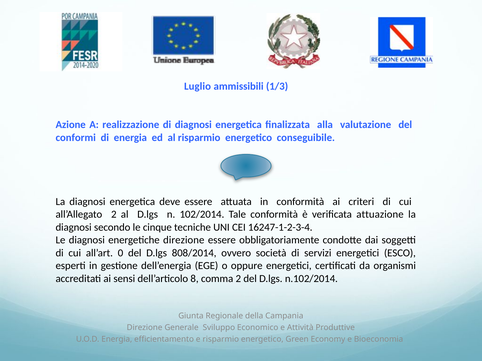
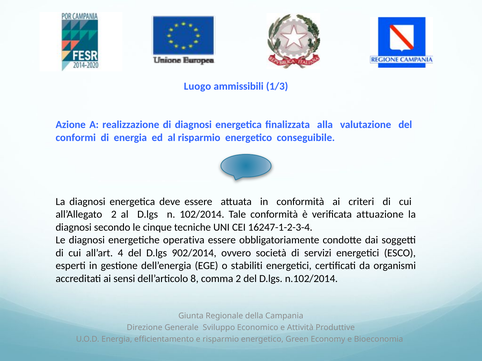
Luglio: Luglio -> Luogo
energetiche direzione: direzione -> operativa
0: 0 -> 4
808/2014: 808/2014 -> 902/2014
oppure: oppure -> stabiliti
